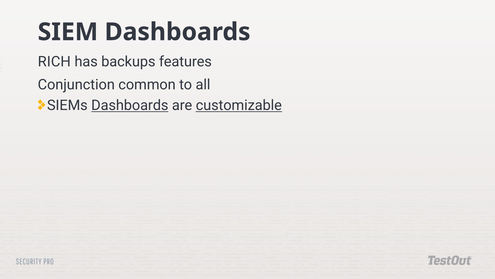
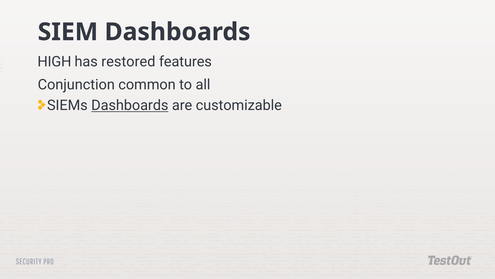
RICH: RICH -> HIGH
backups: backups -> restored
customizable underline: present -> none
